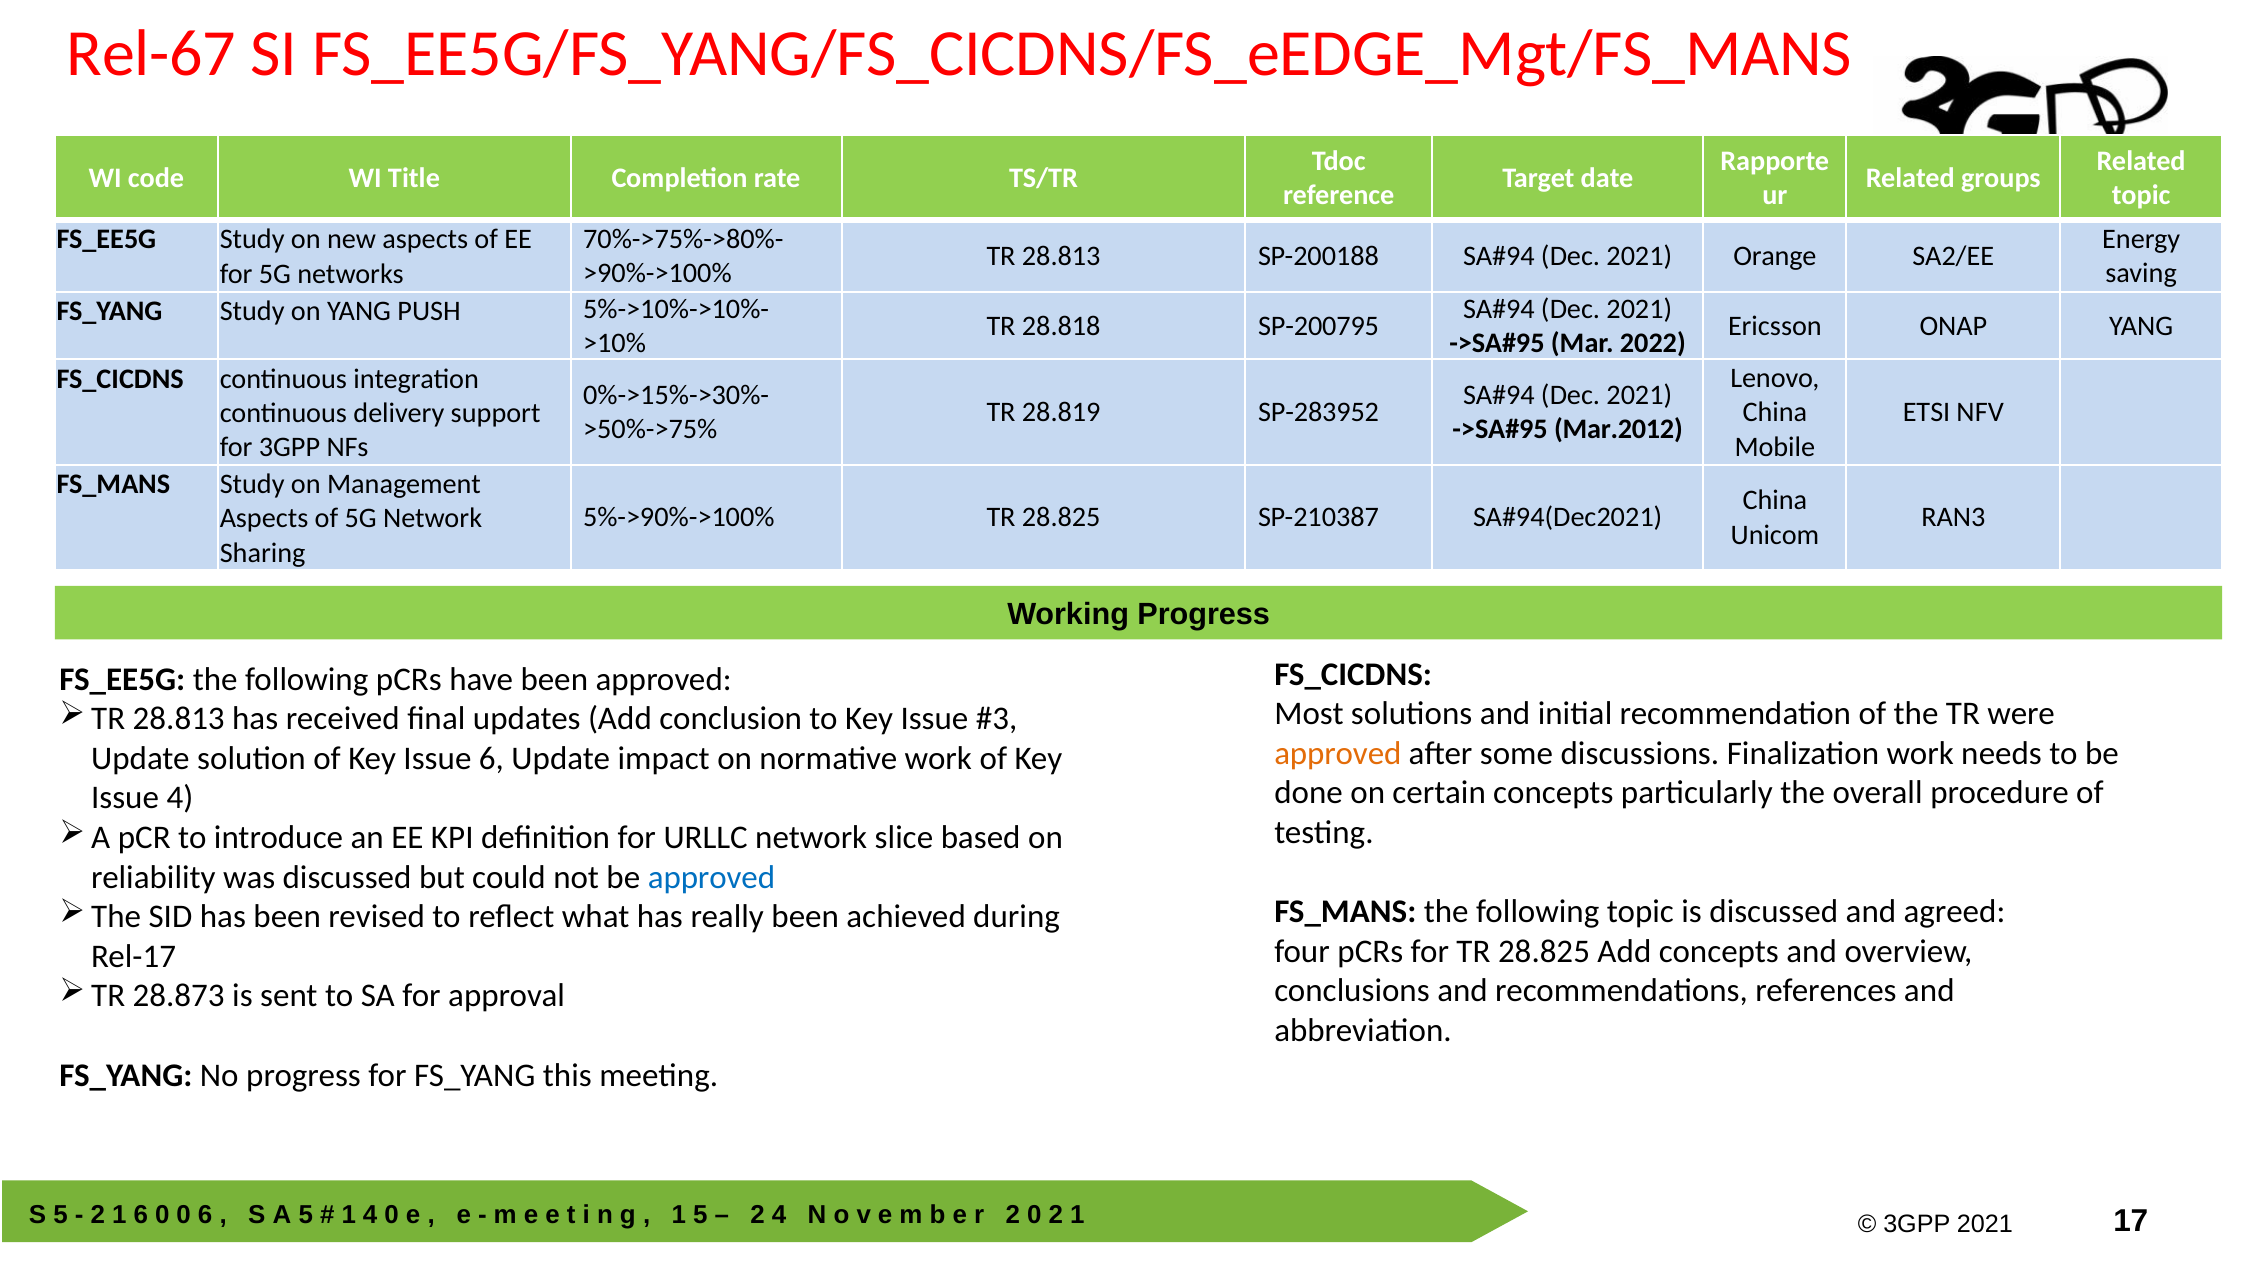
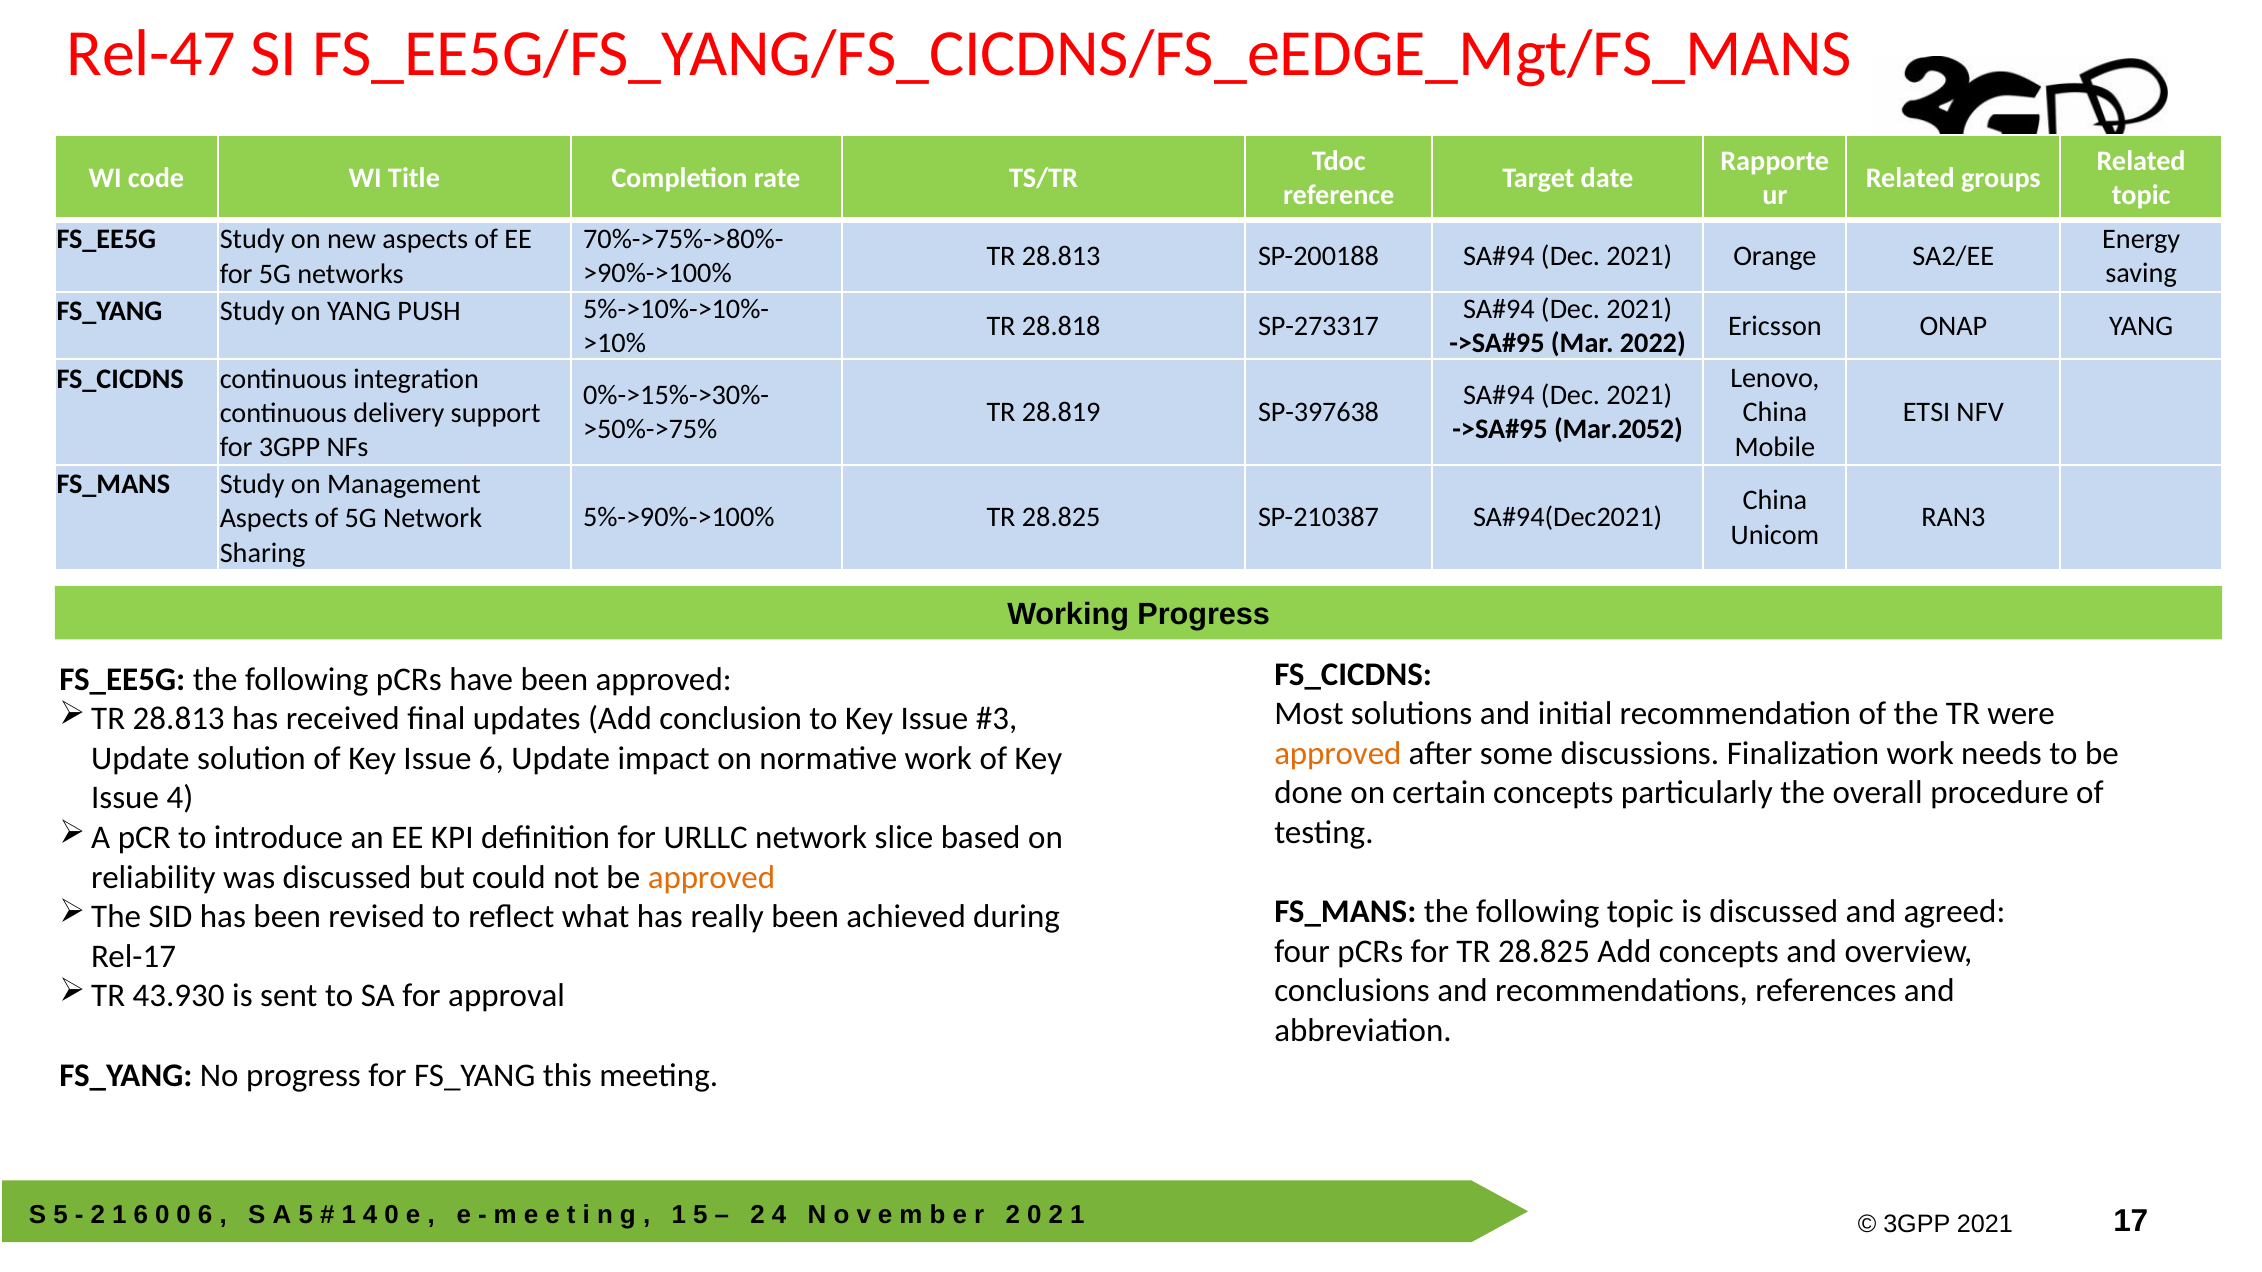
Rel-67: Rel-67 -> Rel-47
SP-200795: SP-200795 -> SP-273317
SP-283952: SP-283952 -> SP-397638
Mar.2012: Mar.2012 -> Mar.2052
approved at (711, 877) colour: blue -> orange
28.873: 28.873 -> 43.930
